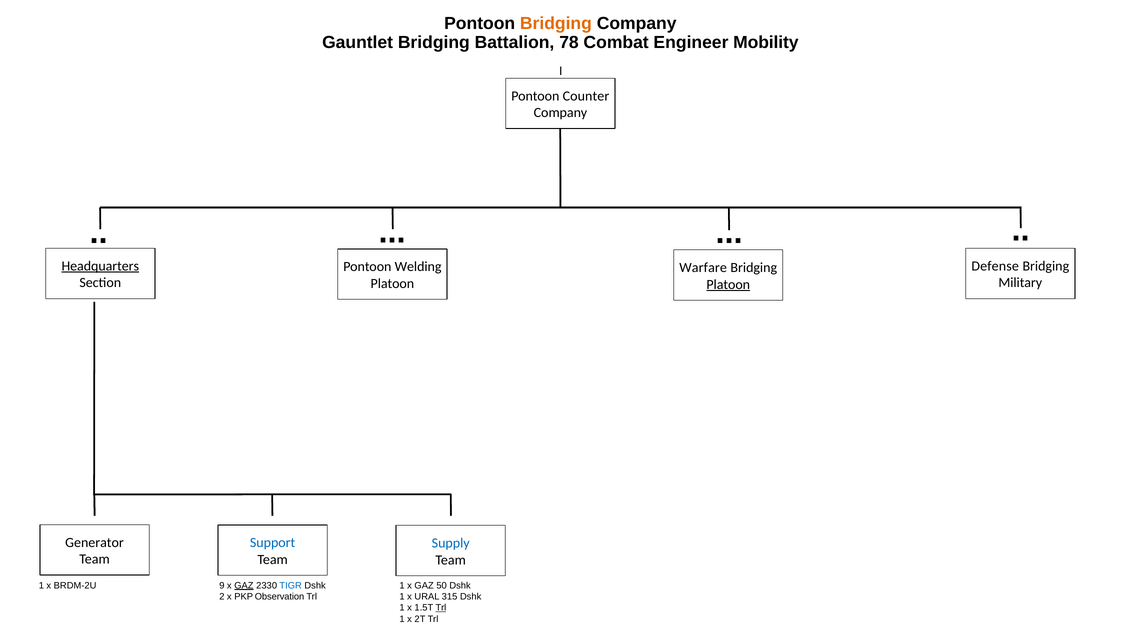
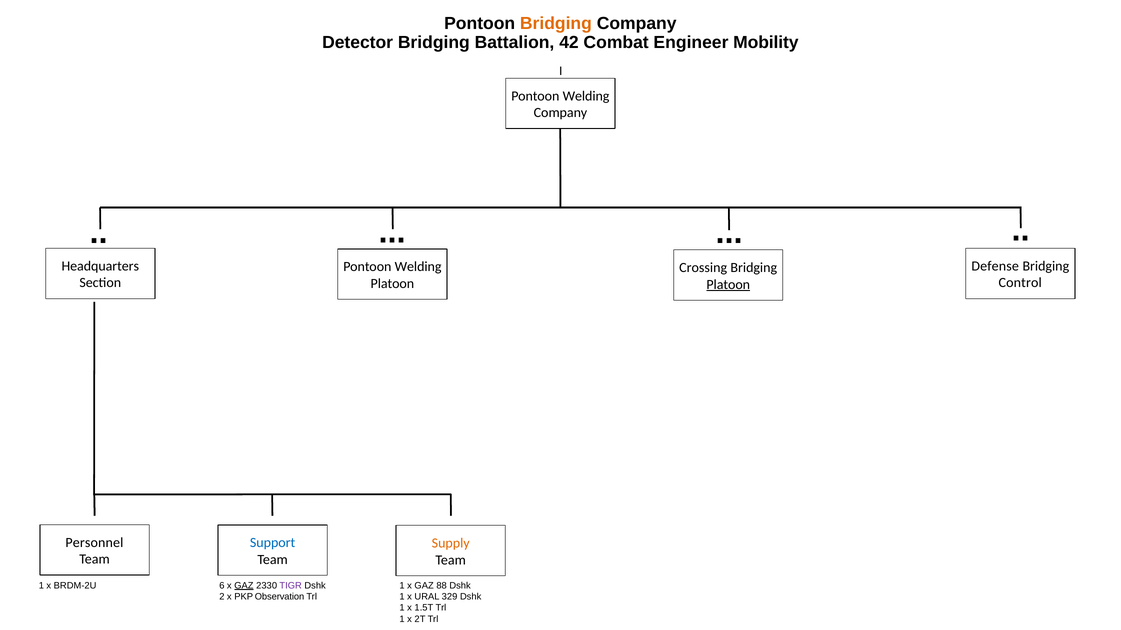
Gauntlet: Gauntlet -> Detector
78: 78 -> 42
Counter at (586, 96): Counter -> Welding
Headquarters underline: present -> none
Warfare: Warfare -> Crossing
Military: Military -> Control
Generator: Generator -> Personnel
Supply colour: blue -> orange
9: 9 -> 6
TIGR colour: blue -> purple
50: 50 -> 88
315: 315 -> 329
Trl at (441, 608) underline: present -> none
